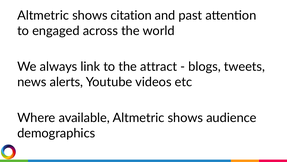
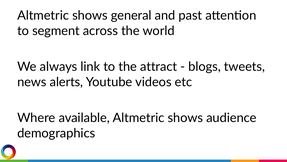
citation: citation -> general
engaged: engaged -> segment
